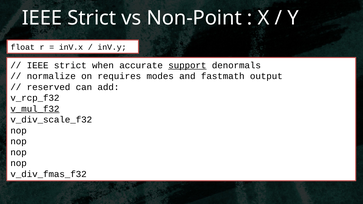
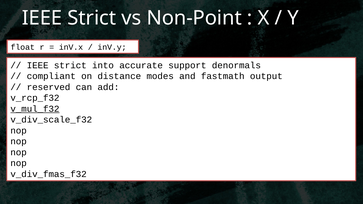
when: when -> into
support underline: present -> none
normalize: normalize -> compliant
requires: requires -> distance
